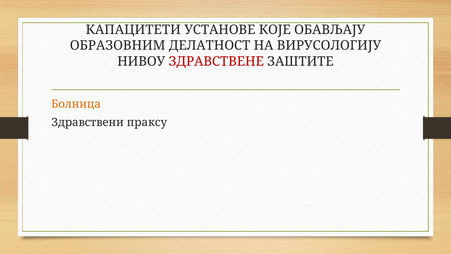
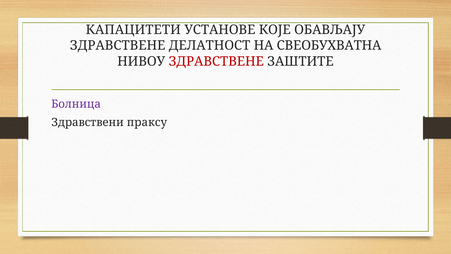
ОБРАЗОВНИМ at (118, 46): ОБРАЗОВНИМ -> ЗДРАВСТВЕНЕ
ВИРУСОЛОГИЈУ: ВИРУСОЛОГИЈУ -> СВЕОБУХВАТНА
Болница colour: orange -> purple
